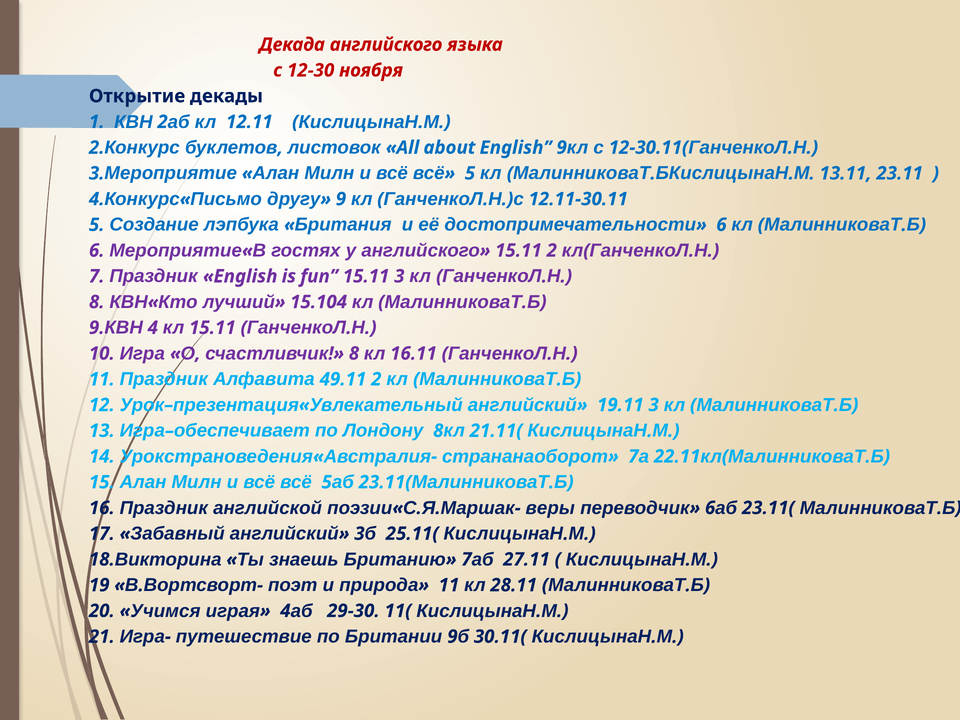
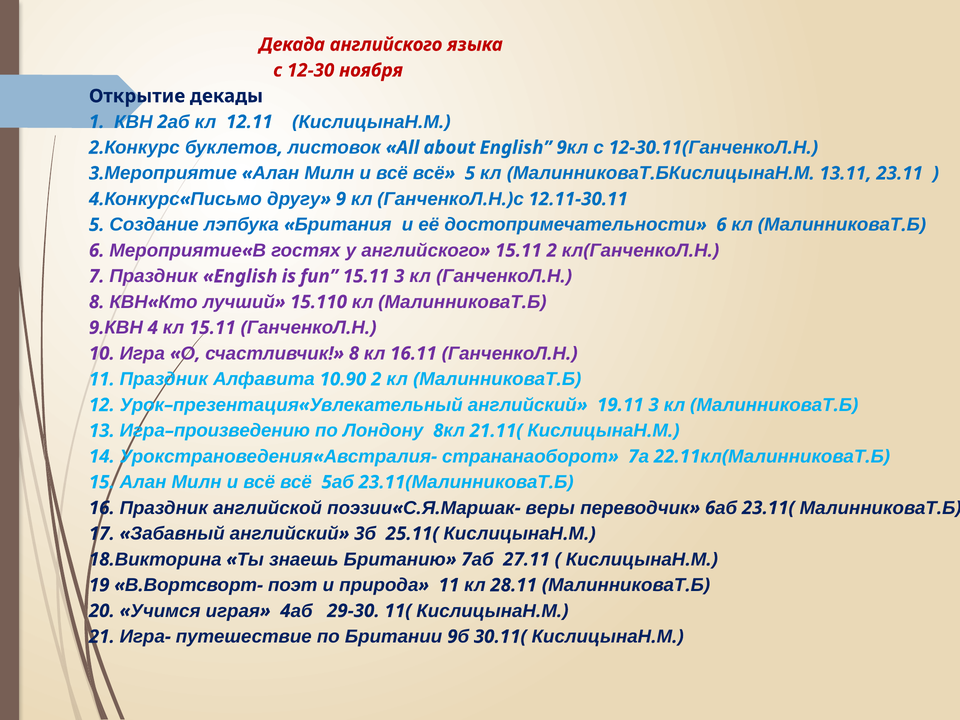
15.104: 15.104 -> 15.110
49.11: 49.11 -> 10.90
обеспечивает: обеспечивает -> произведению
